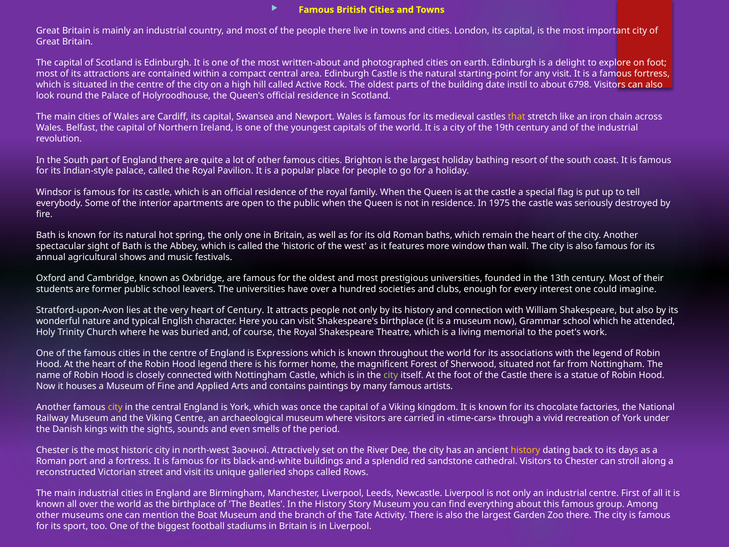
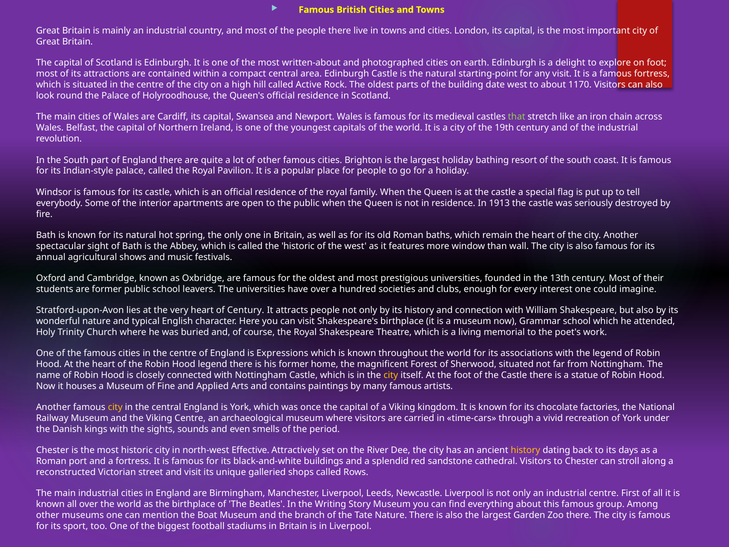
date instil: instil -> west
6798: 6798 -> 1170
that colour: yellow -> light green
1975: 1975 -> 1913
city at (391, 375) colour: light green -> yellow
Заочної: Заочної -> Effective
the History: History -> Writing
Tate Activity: Activity -> Nature
